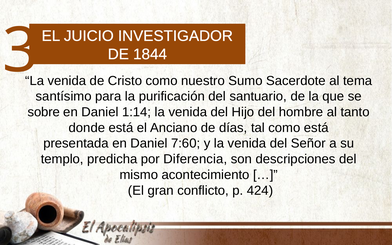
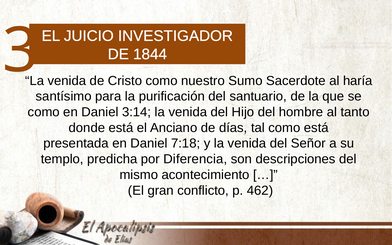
tema: tema -> haría
sobre at (44, 112): sobre -> como
1:14: 1:14 -> 3:14
7:60: 7:60 -> 7:18
424: 424 -> 462
